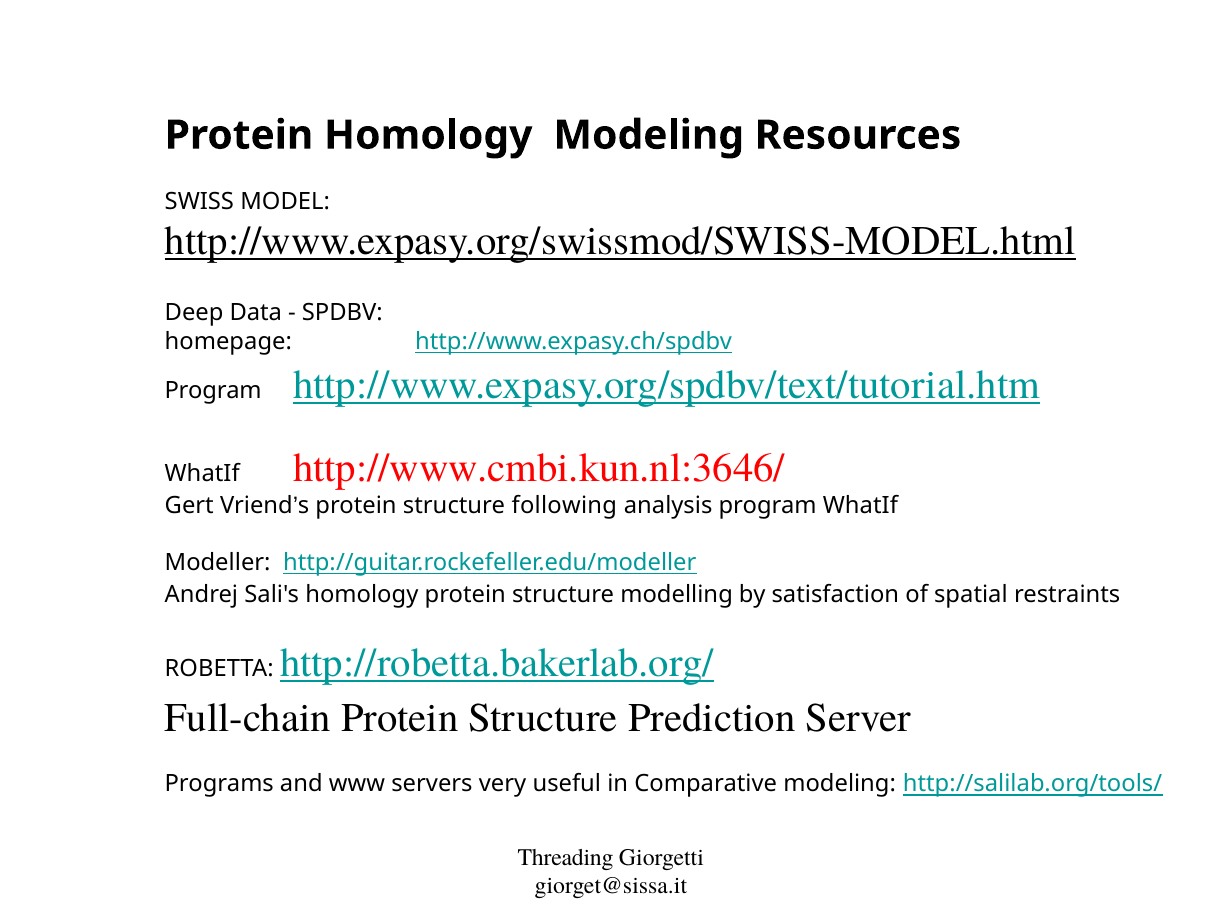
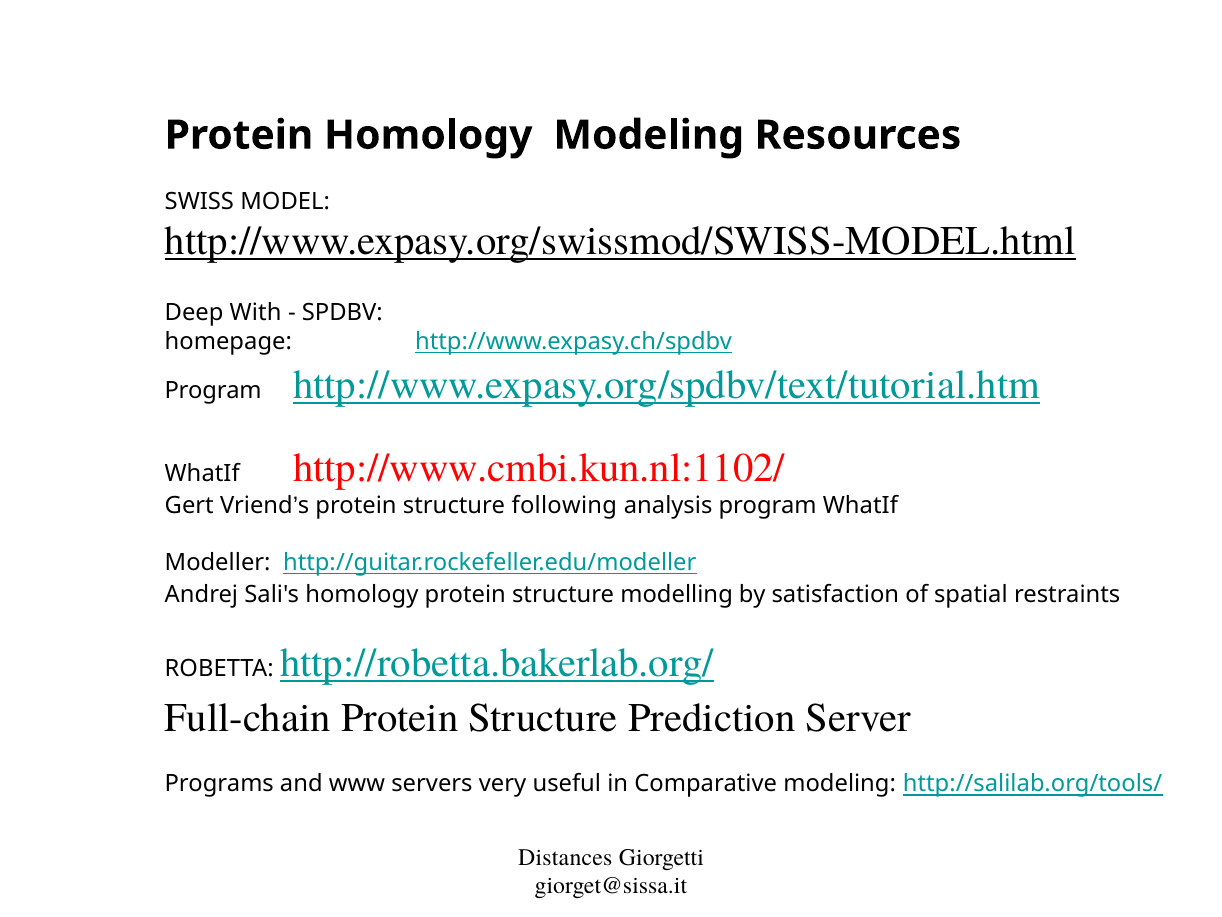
Data: Data -> With
http://www.cmbi.kun.nl:3646/: http://www.cmbi.kun.nl:3646/ -> http://www.cmbi.kun.nl:1102/
Threading: Threading -> Distances
